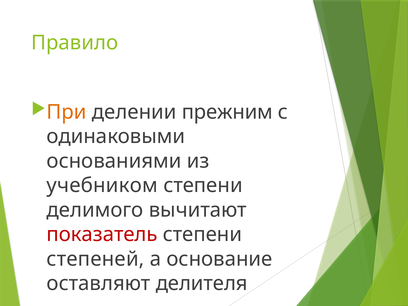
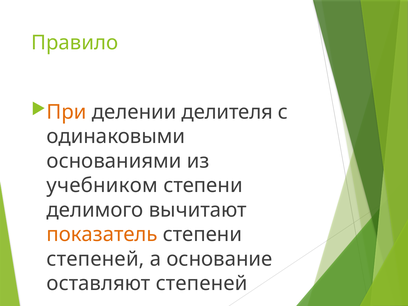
прежним: прежним -> делителя
показатель colour: red -> orange
оставляют делителя: делителя -> степеней
